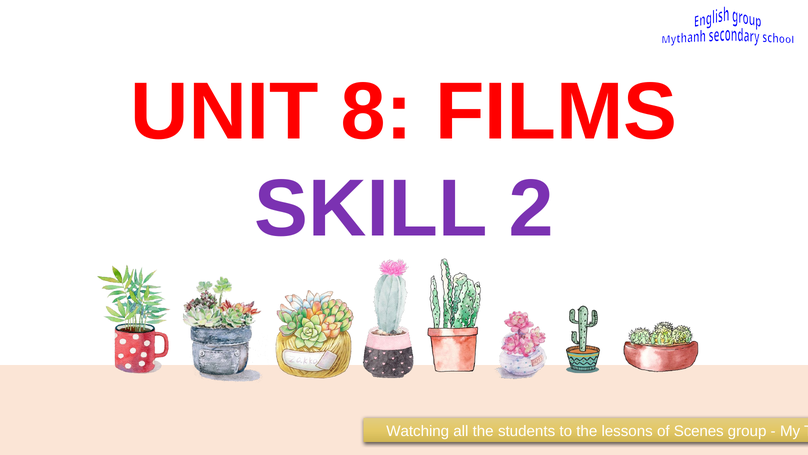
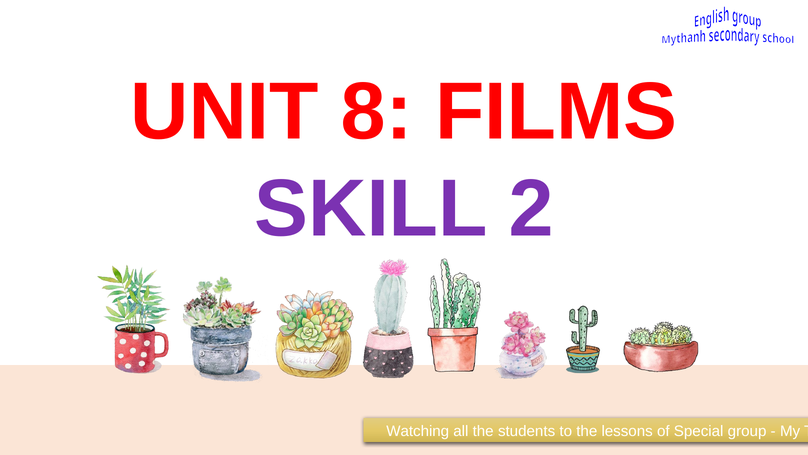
Scenes: Scenes -> Special
